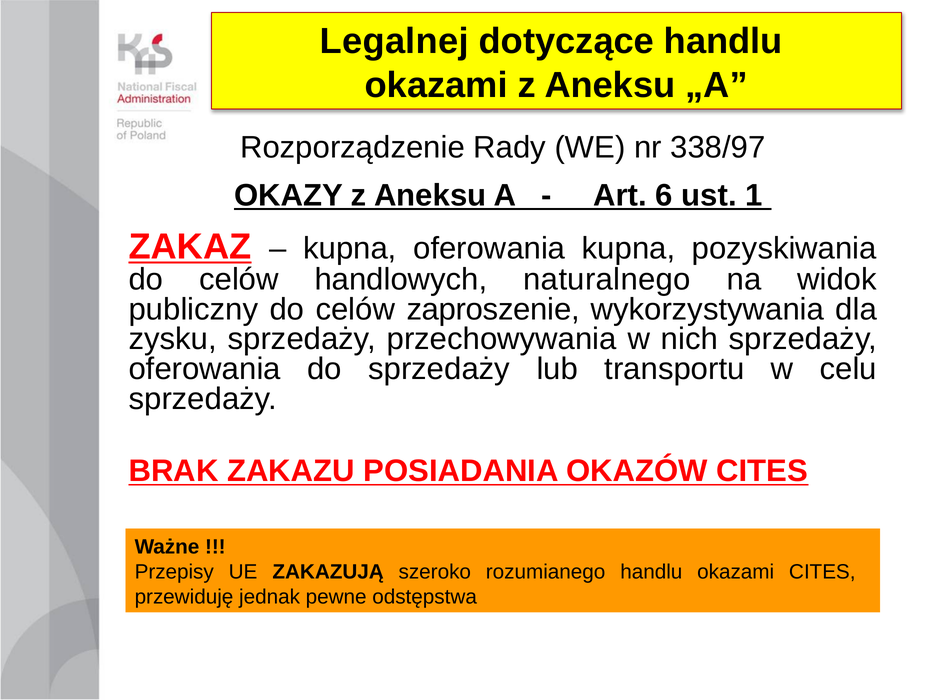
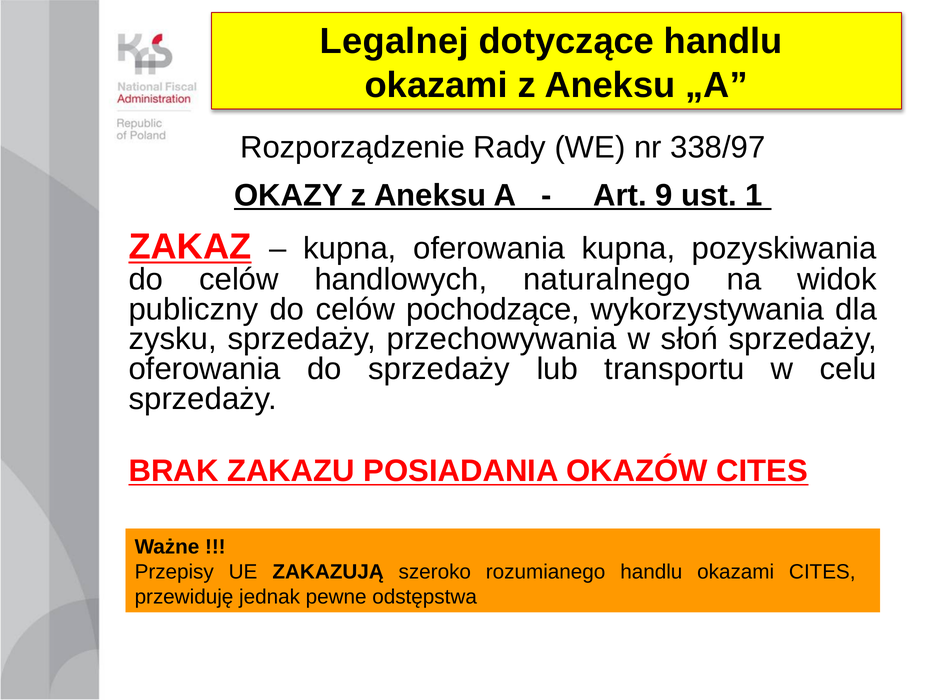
6: 6 -> 9
zaproszenie: zaproszenie -> pochodzące
nich: nich -> słoń
